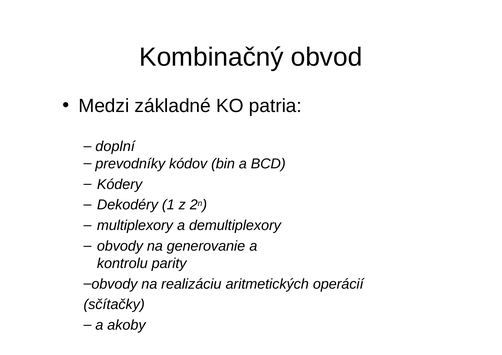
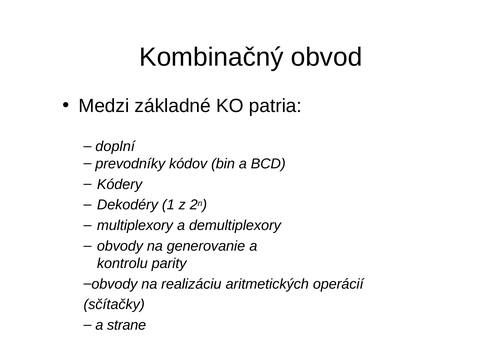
akoby: akoby -> strane
